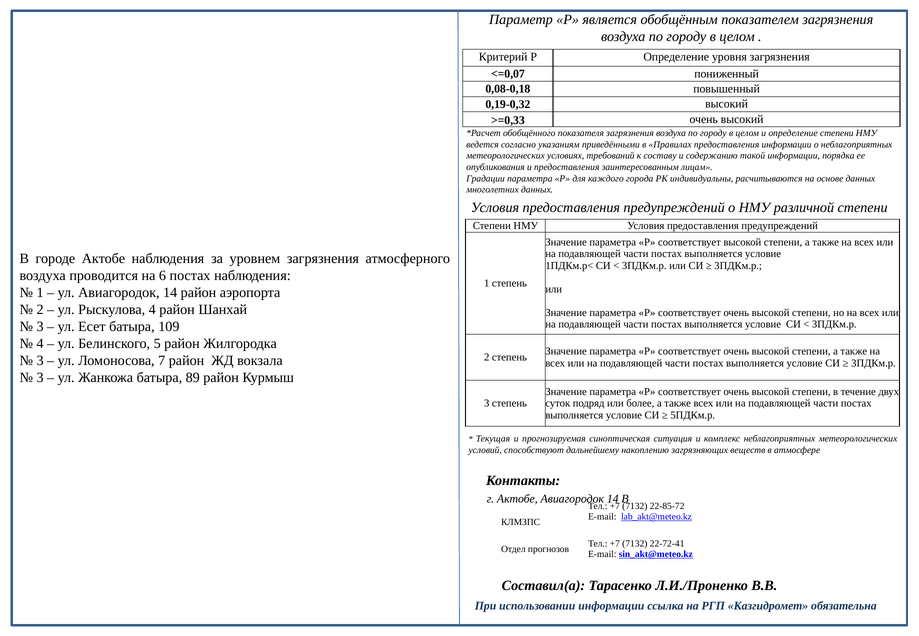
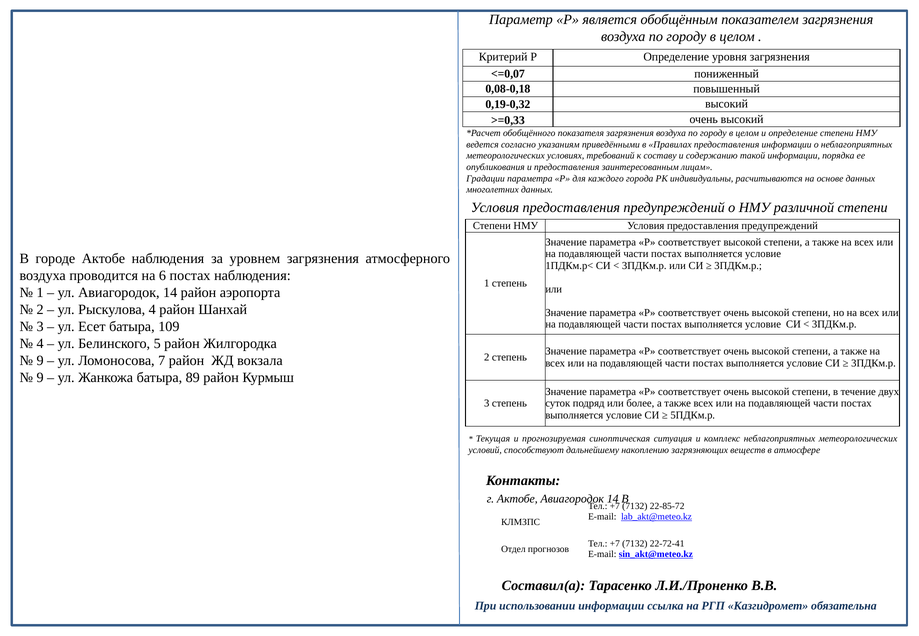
3 at (40, 361): 3 -> 9
3 at (40, 378): 3 -> 9
